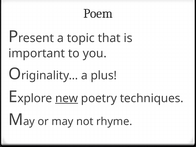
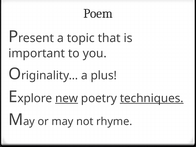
techniques underline: none -> present
